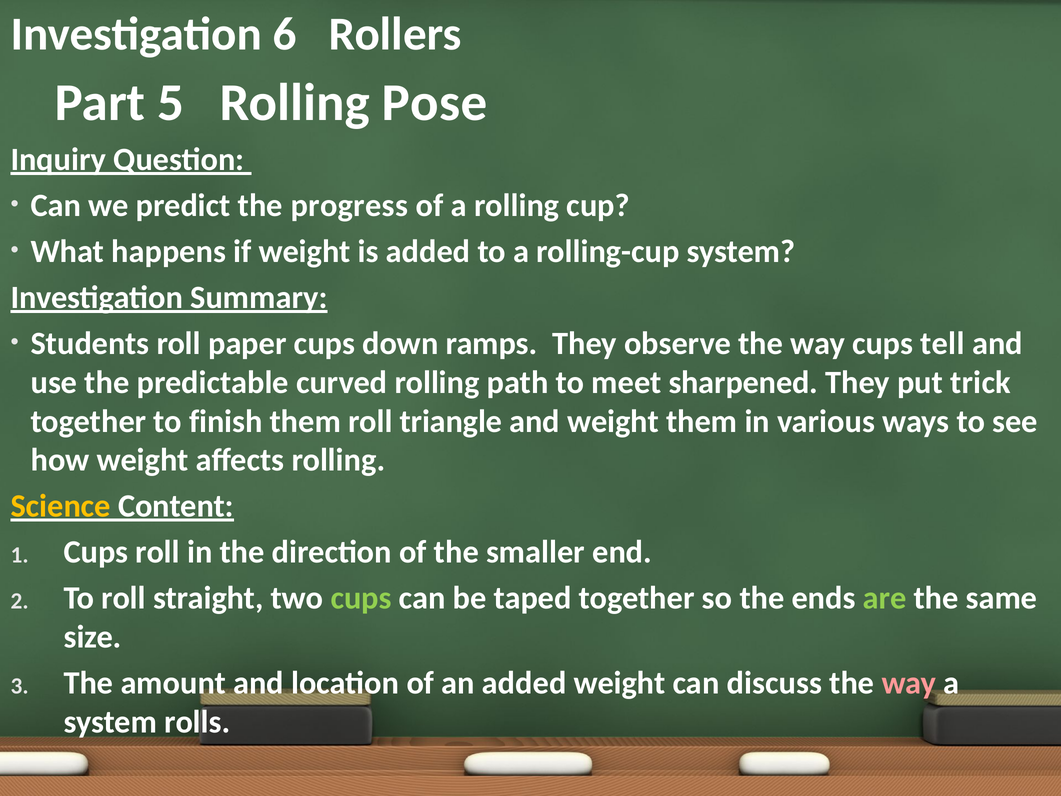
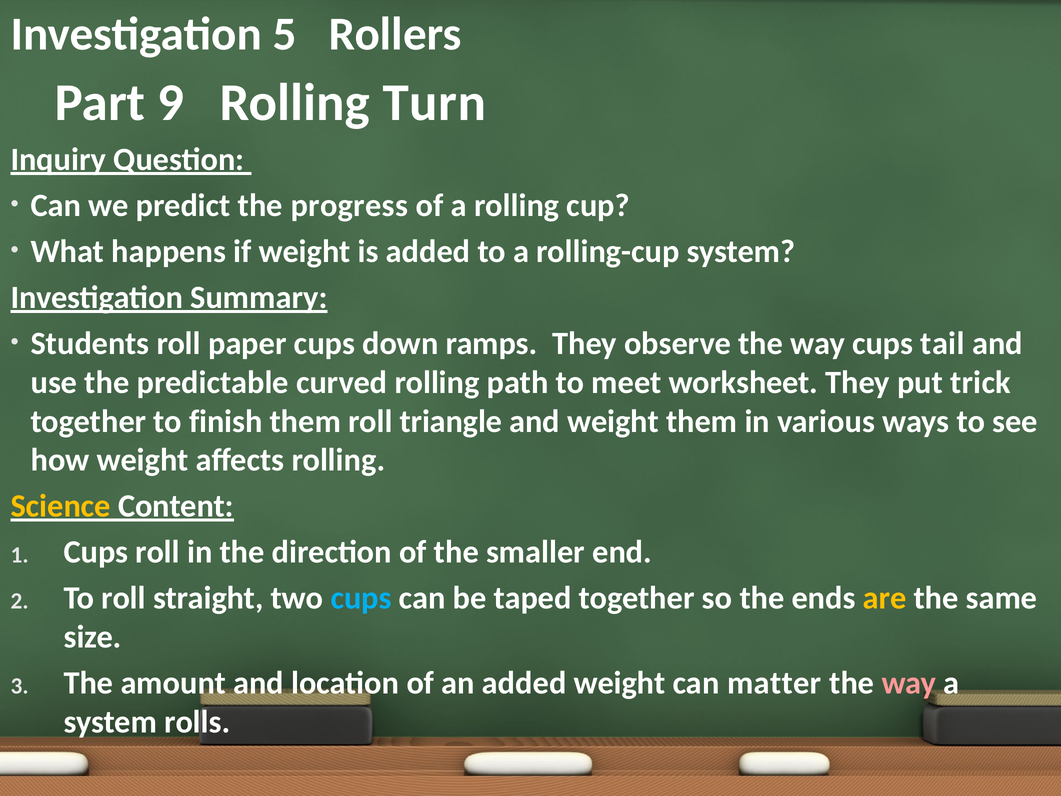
6: 6 -> 5
5: 5 -> 9
Pose: Pose -> Turn
tell: tell -> tail
sharpened: sharpened -> worksheet
cups at (361, 598) colour: light green -> light blue
are colour: light green -> yellow
discuss: discuss -> matter
